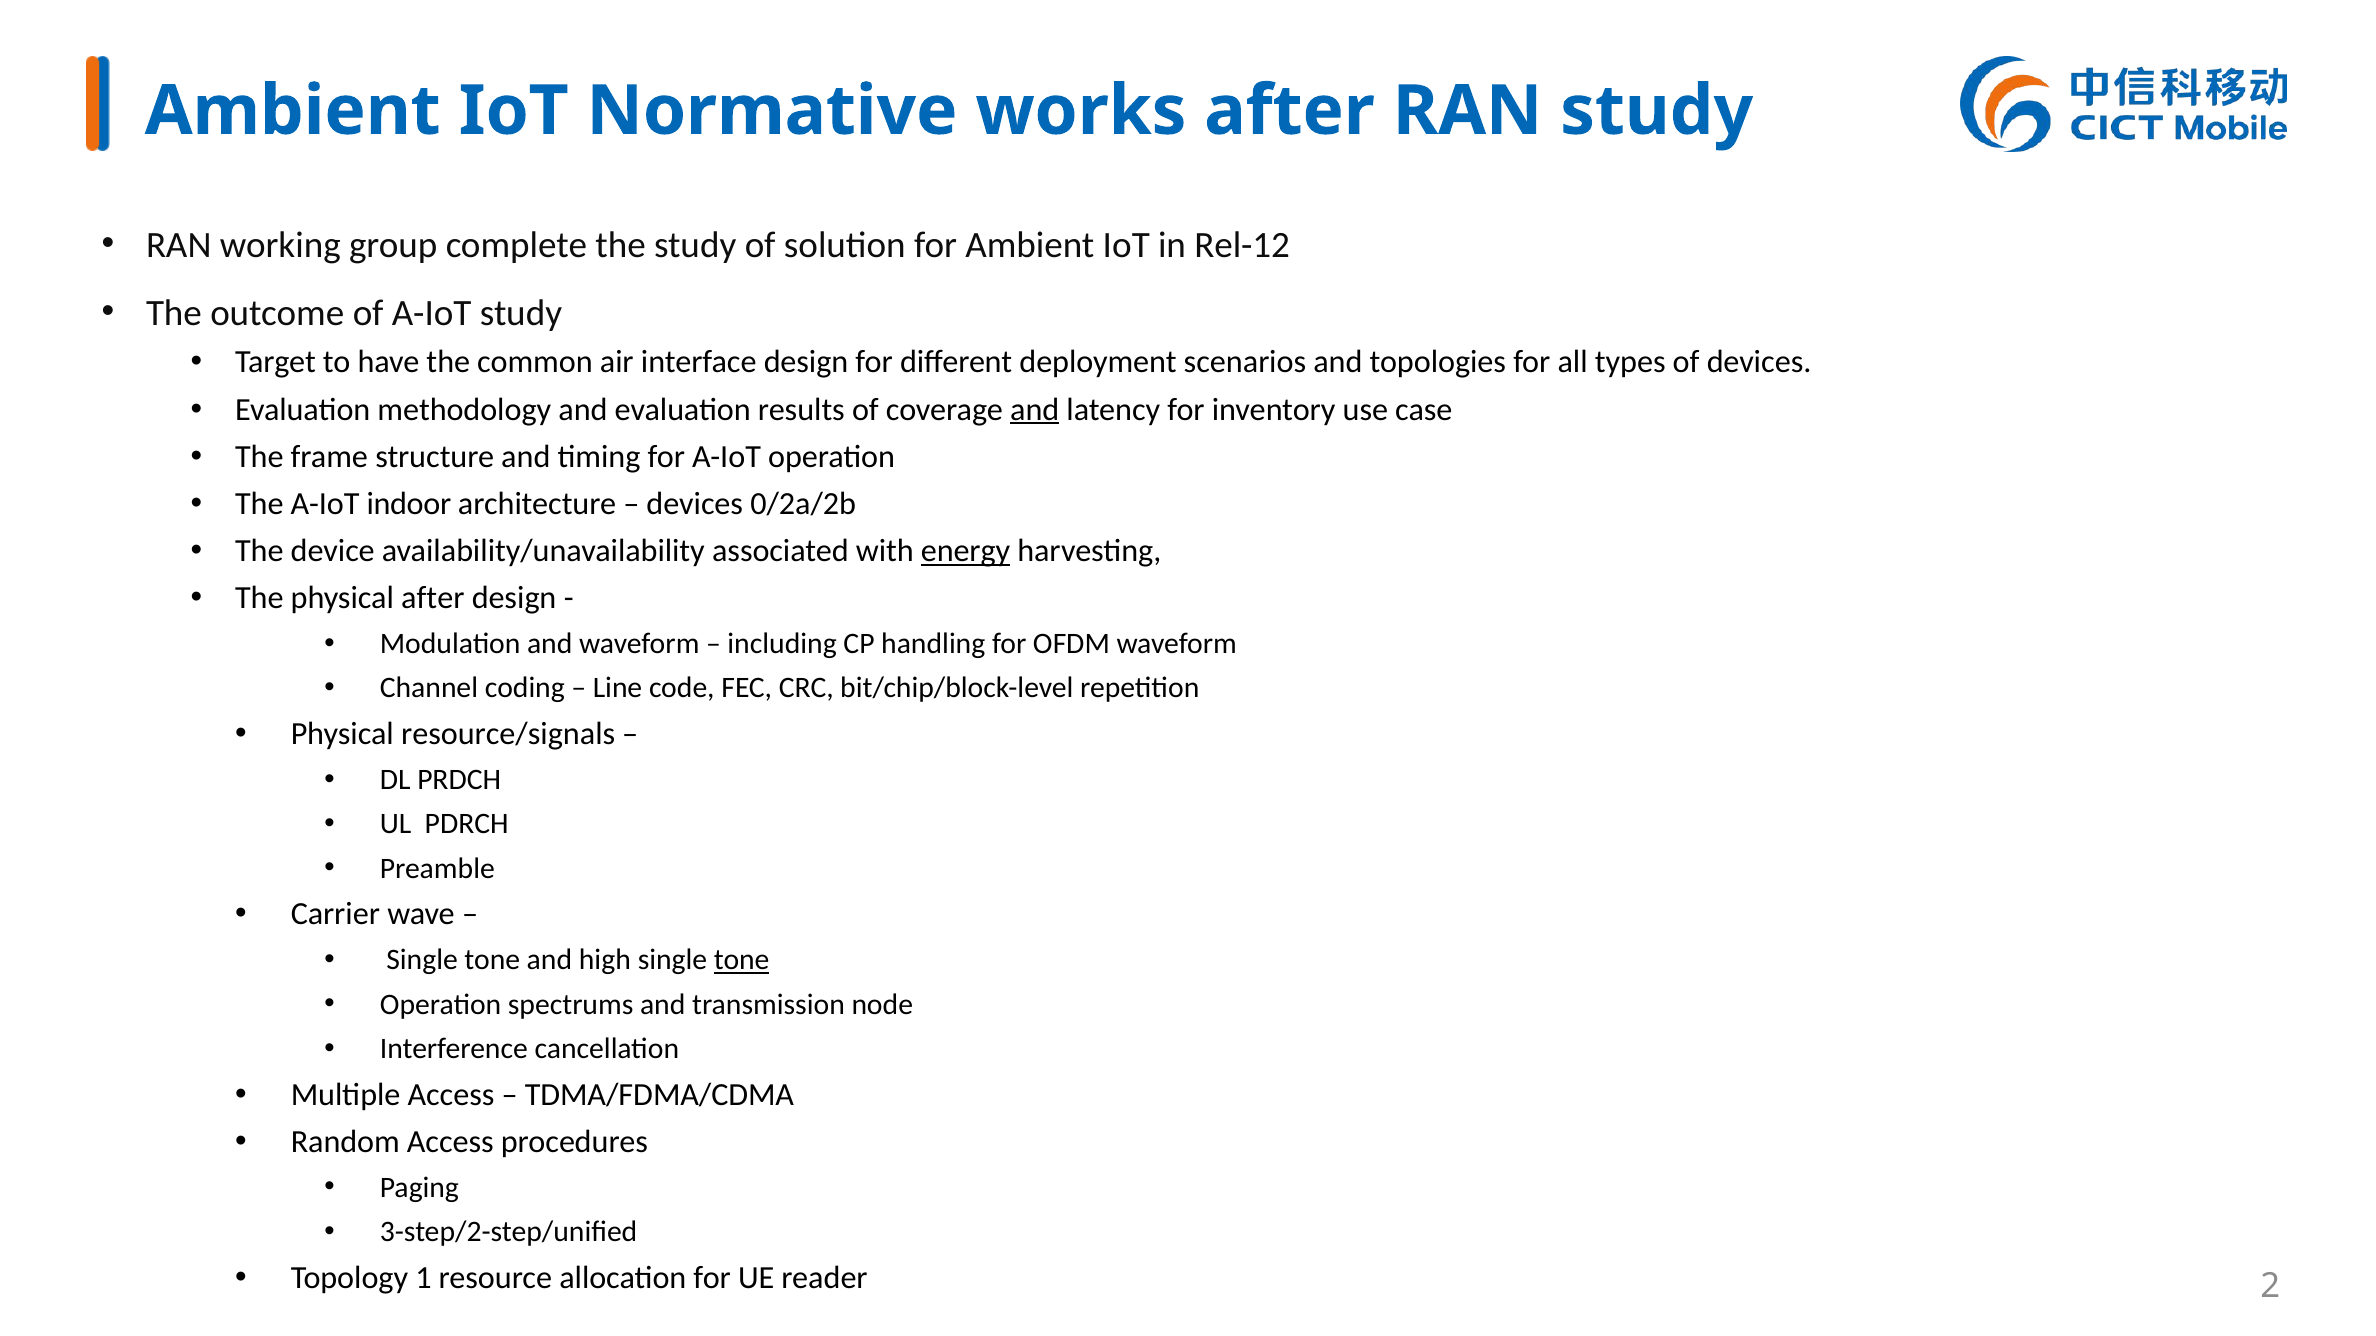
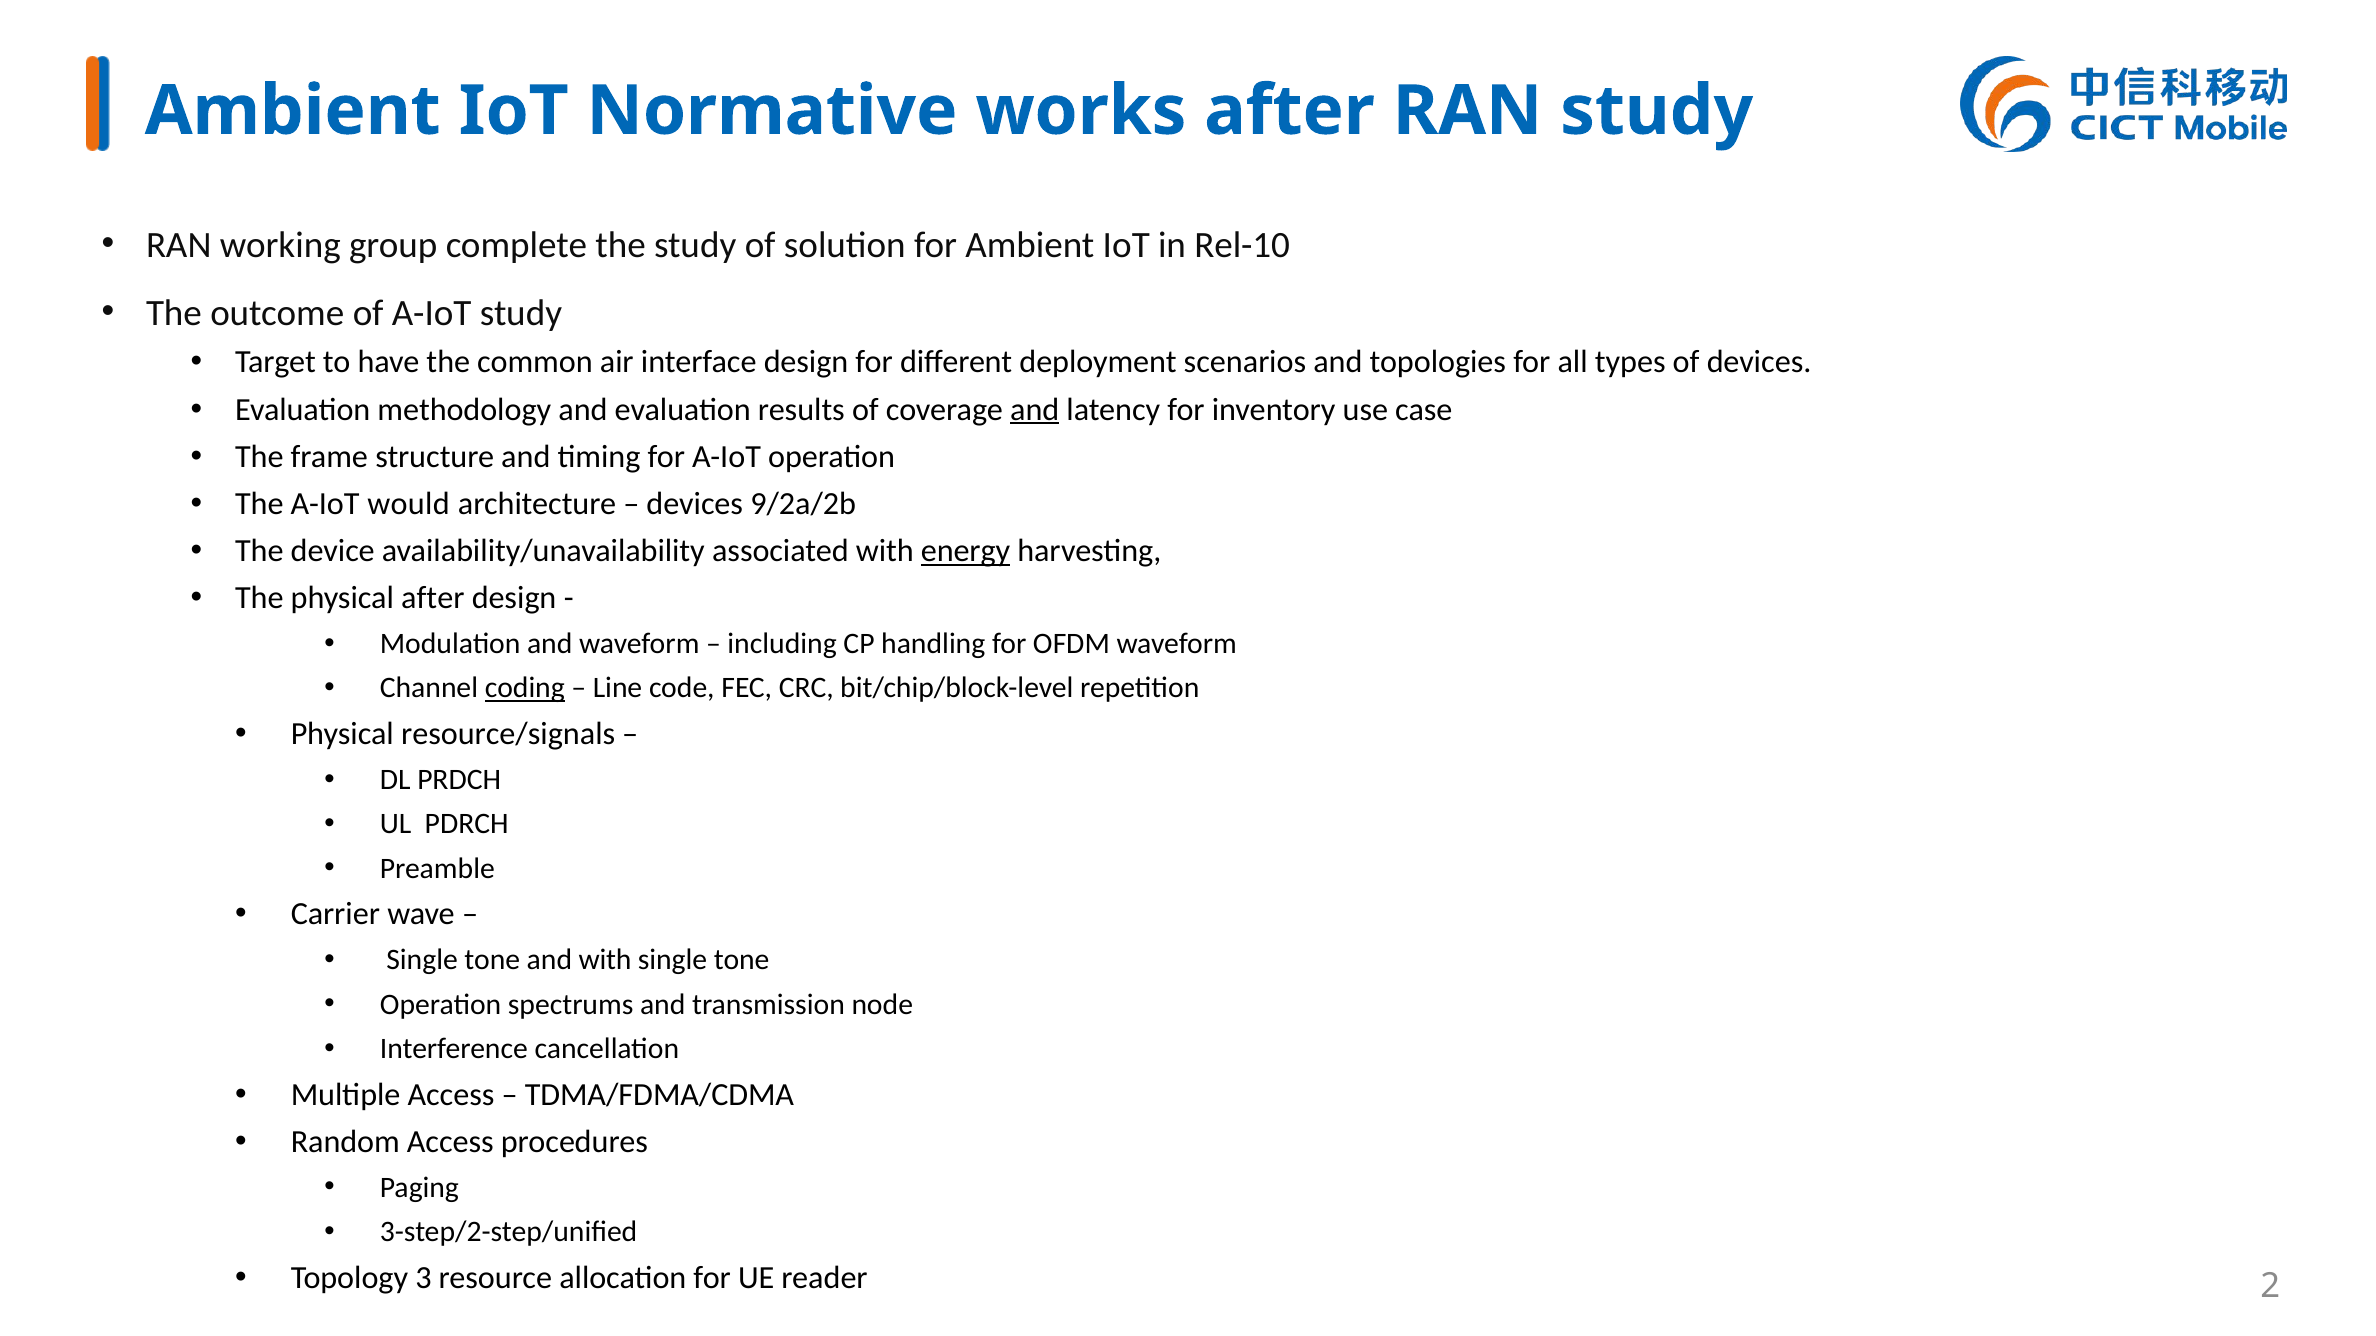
Rel-12: Rel-12 -> Rel-10
indoor: indoor -> would
0/2a/2b: 0/2a/2b -> 9/2a/2b
coding underline: none -> present
and high: high -> with
tone at (742, 960) underline: present -> none
1: 1 -> 3
